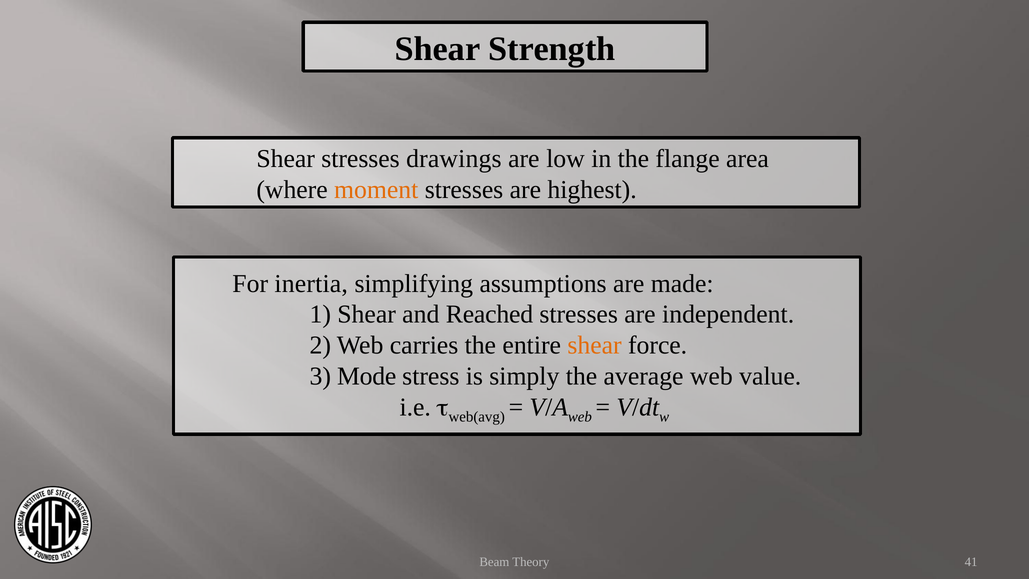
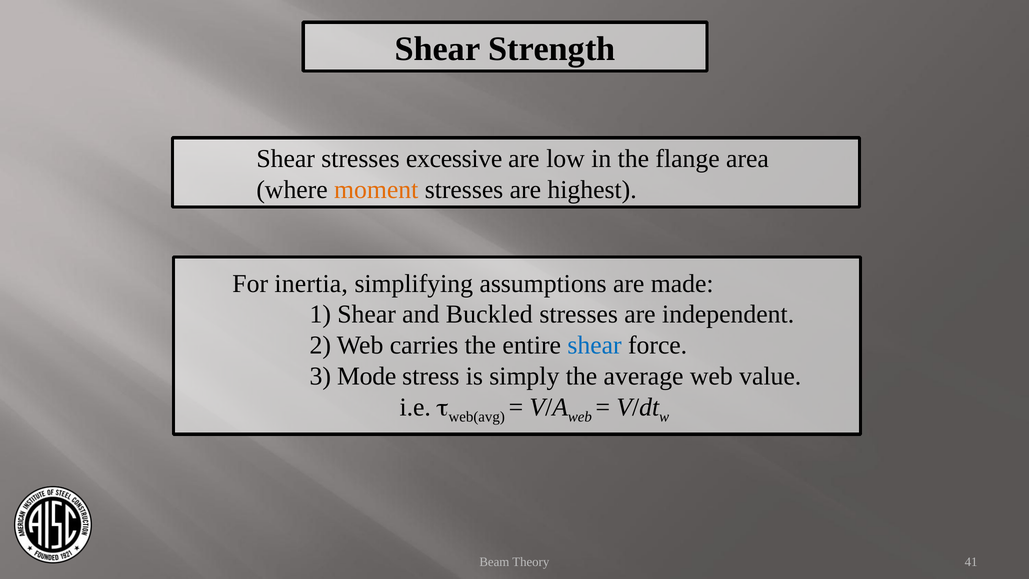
drawings: drawings -> excessive
Reached: Reached -> Buckled
shear at (595, 345) colour: orange -> blue
